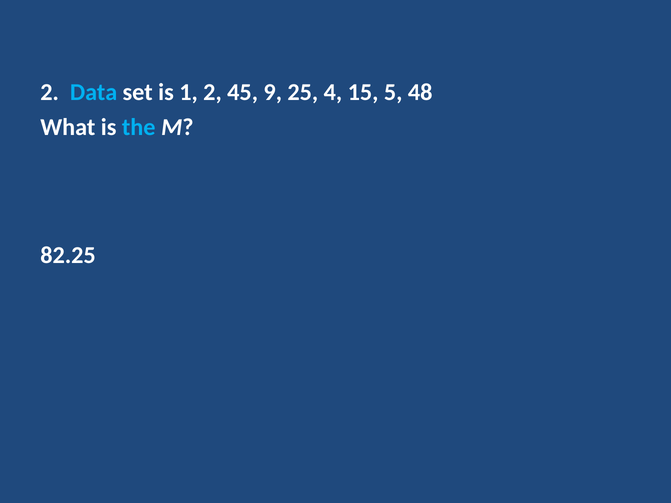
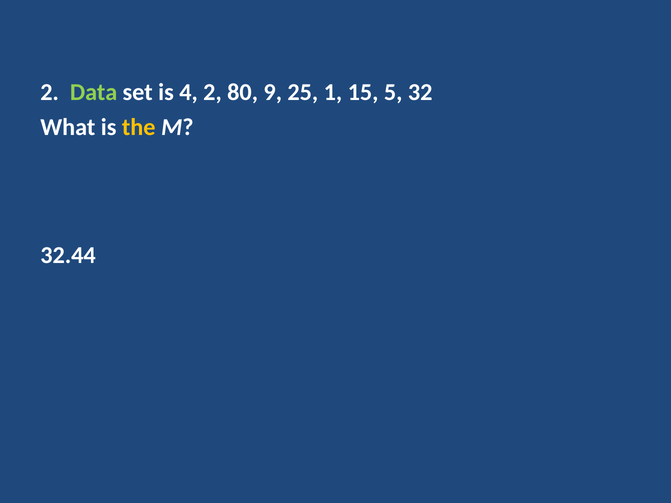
Data colour: light blue -> light green
1: 1 -> 4
45: 45 -> 80
4: 4 -> 1
48: 48 -> 32
the colour: light blue -> yellow
82.25: 82.25 -> 32.44
